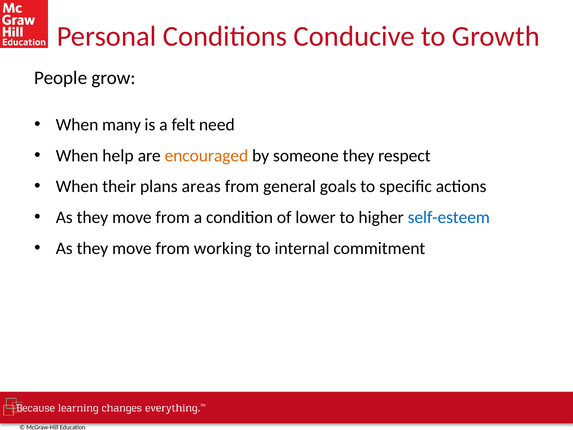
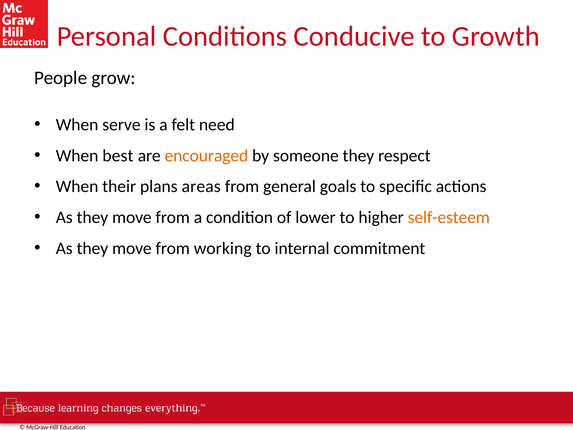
many: many -> serve
help: help -> best
self-esteem colour: blue -> orange
